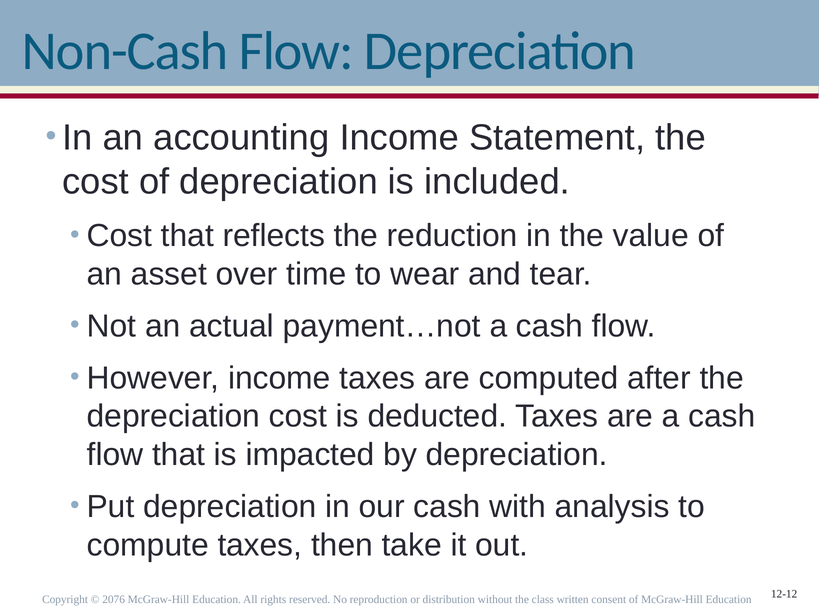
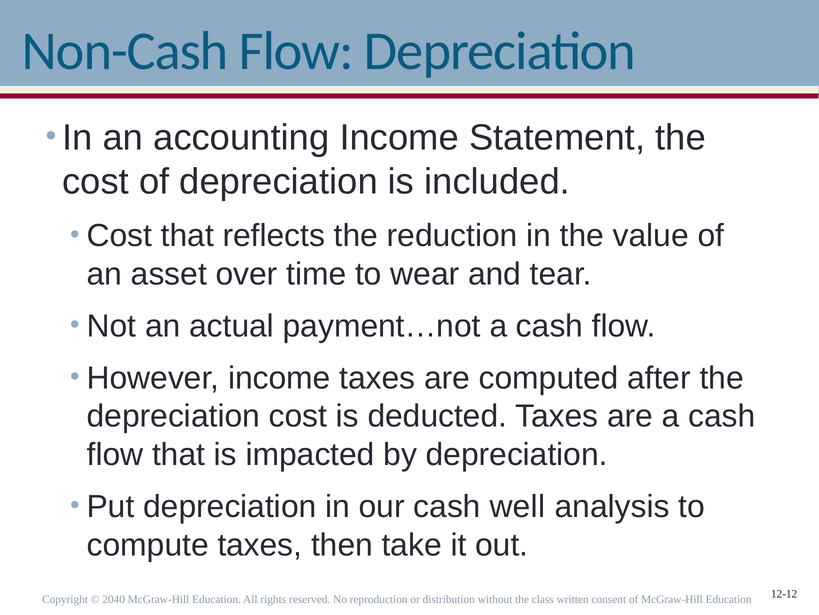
with: with -> well
2076: 2076 -> 2040
